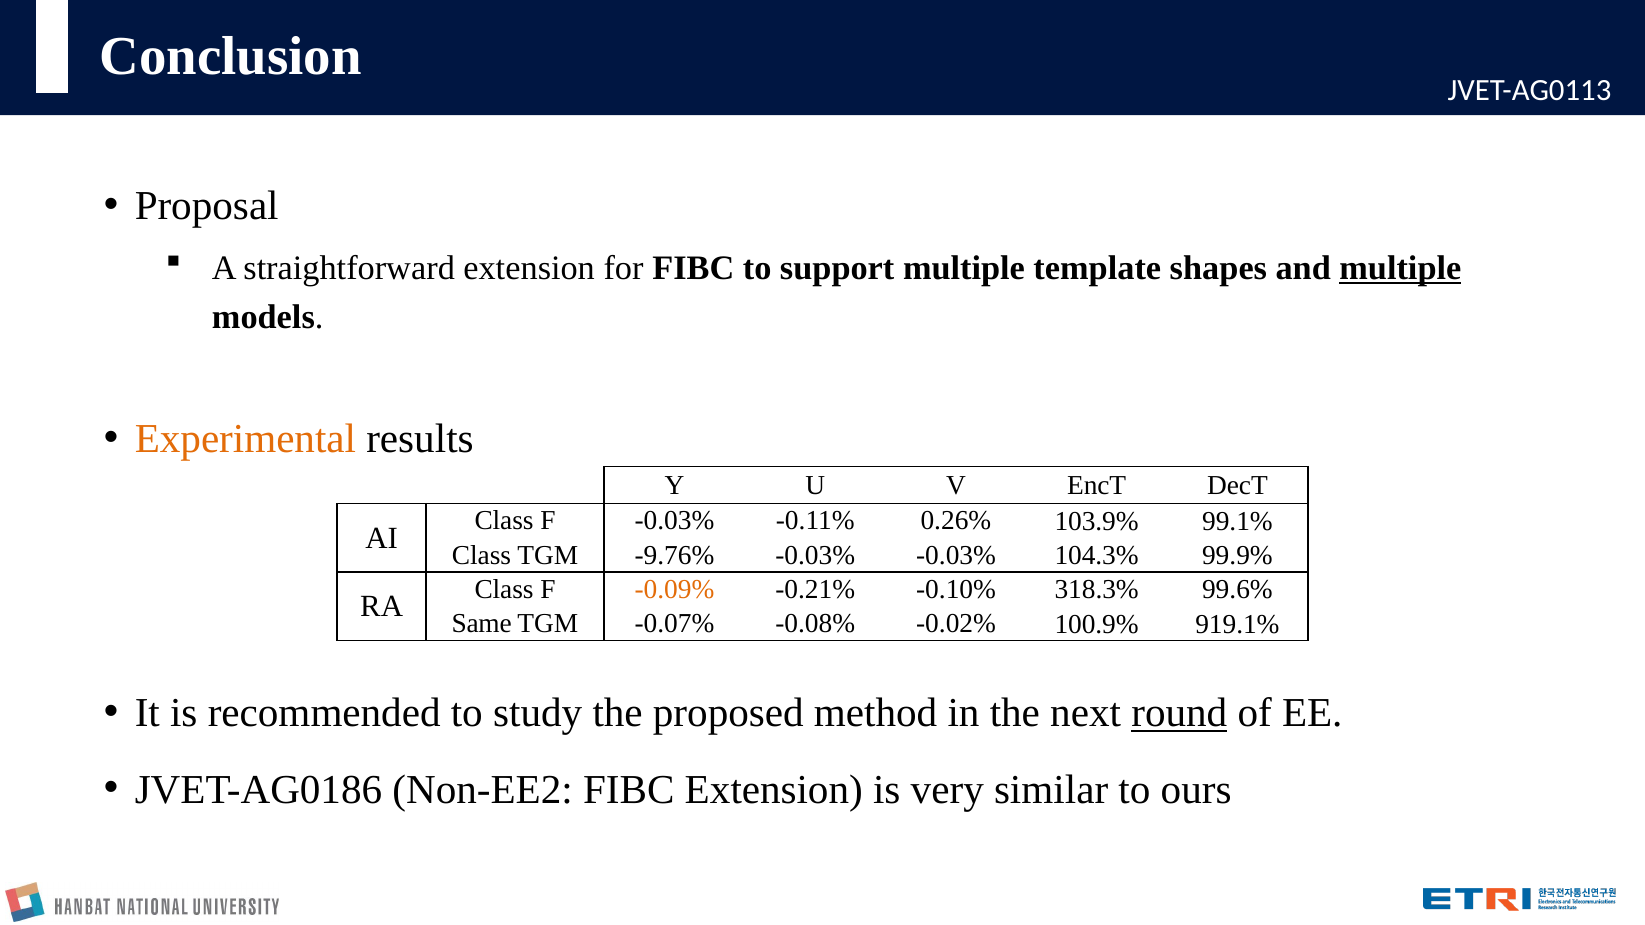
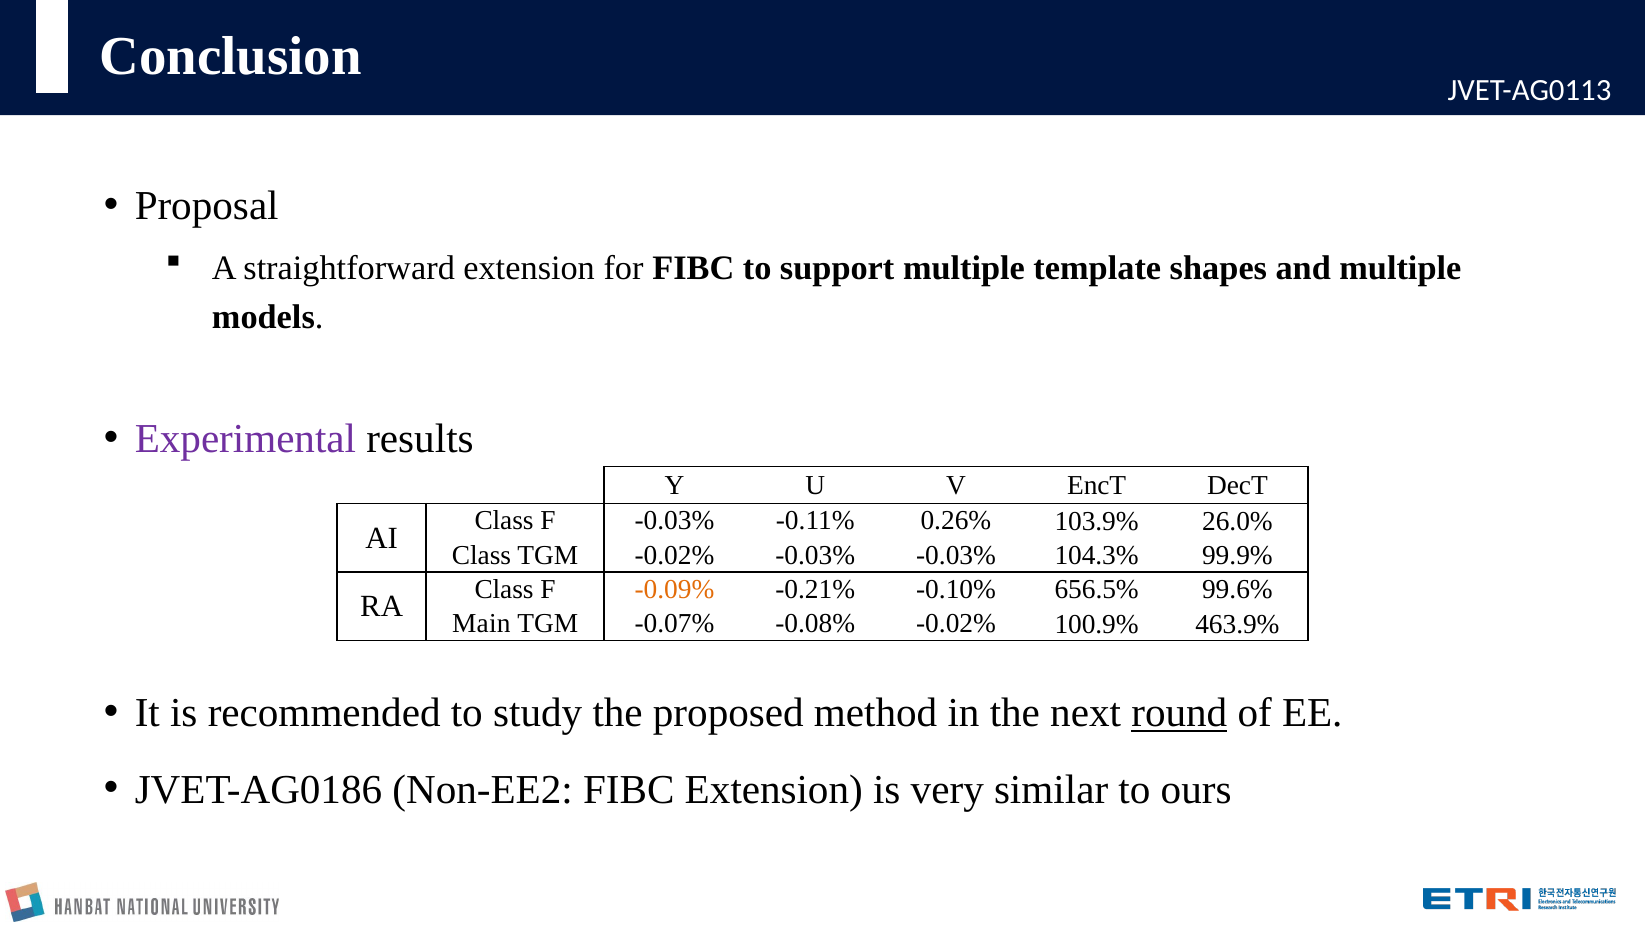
multiple at (1400, 268) underline: present -> none
Experimental colour: orange -> purple
99.1%: 99.1% -> 26.0%
TGM -9.76%: -9.76% -> -0.02%
318.3%: 318.3% -> 656.5%
Same: Same -> Main
919.1%: 919.1% -> 463.9%
